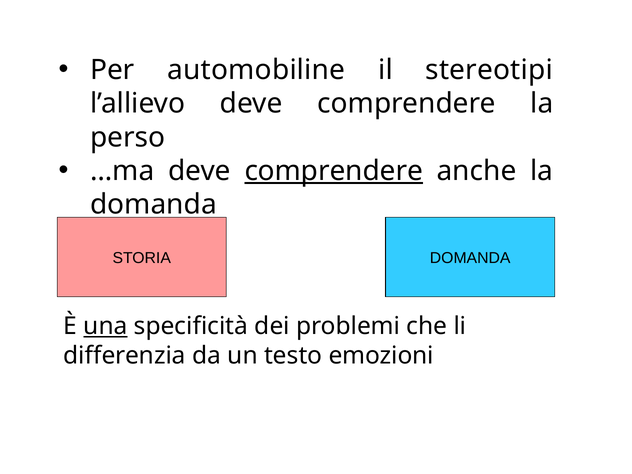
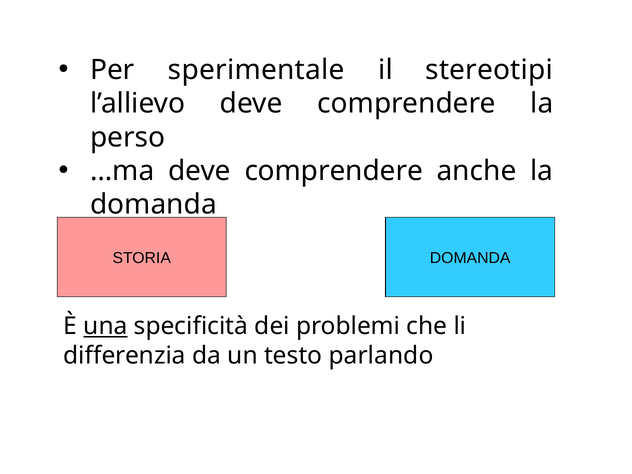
automobiline: automobiline -> sperimentale
comprendere at (334, 171) underline: present -> none
emozioni: emozioni -> parlando
